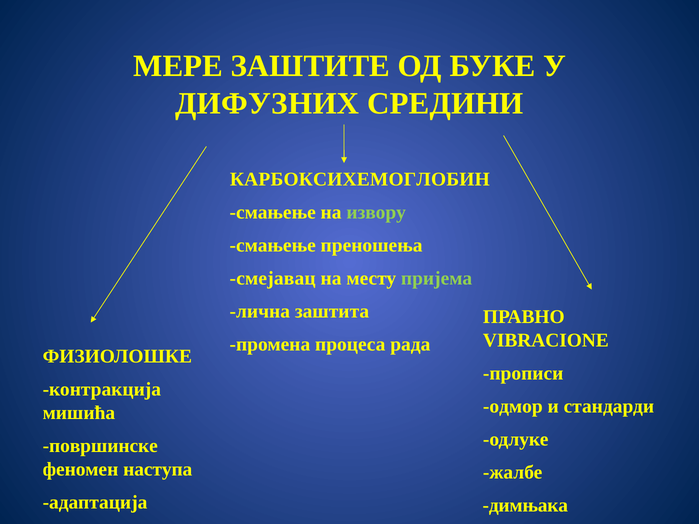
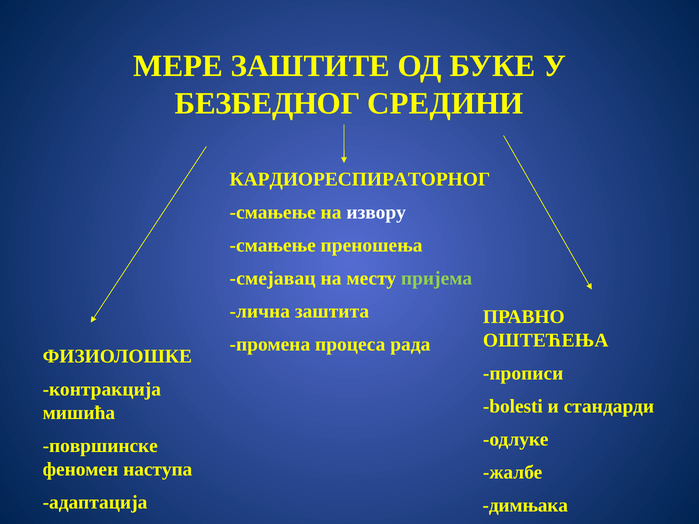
ДИФУЗНИХ: ДИФУЗНИХ -> БЕЗБЕДНОГ
КАРБОКСИХЕМОГЛОБИН: КАРБОКСИХЕМОГЛОБИН -> КАРДИОРЕСПИРАТОРНОГ
извору colour: light green -> white
VIBRACIONE: VIBRACIONE -> ОШТЕЋЕЊА
одмор: одмор -> bolesti
